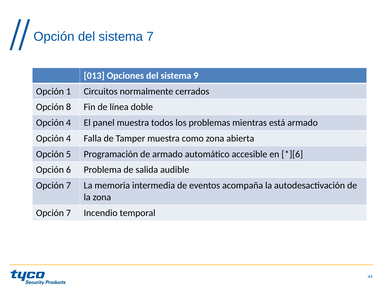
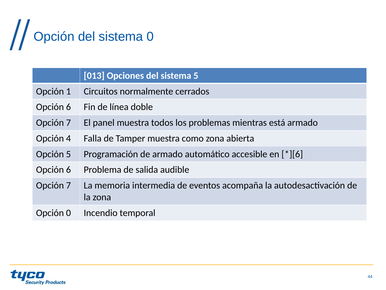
sistema 7: 7 -> 0
sistema 9: 9 -> 5
8 at (69, 107): 8 -> 6
4 at (69, 122): 4 -> 7
7 at (69, 213): 7 -> 0
